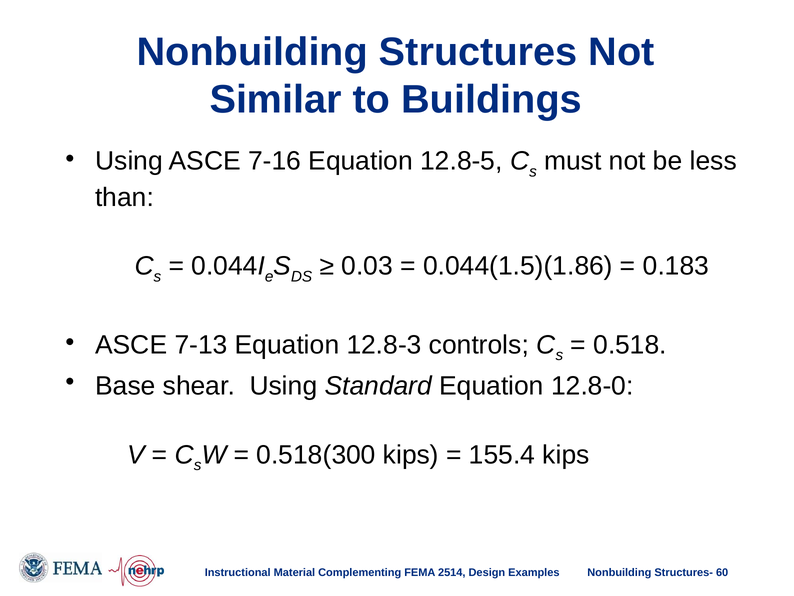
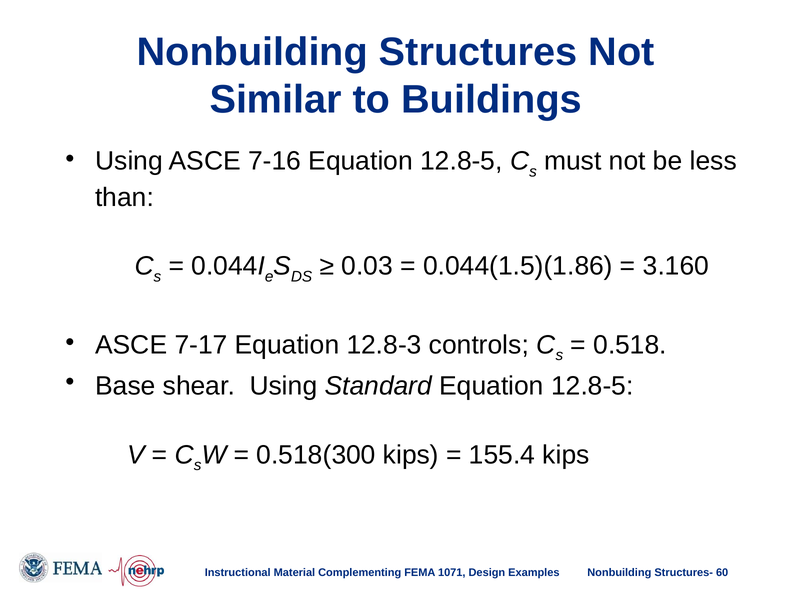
0.183: 0.183 -> 3.160
7-13: 7-13 -> 7-17
Standard Equation 12.8-0: 12.8-0 -> 12.8-5
2514: 2514 -> 1071
